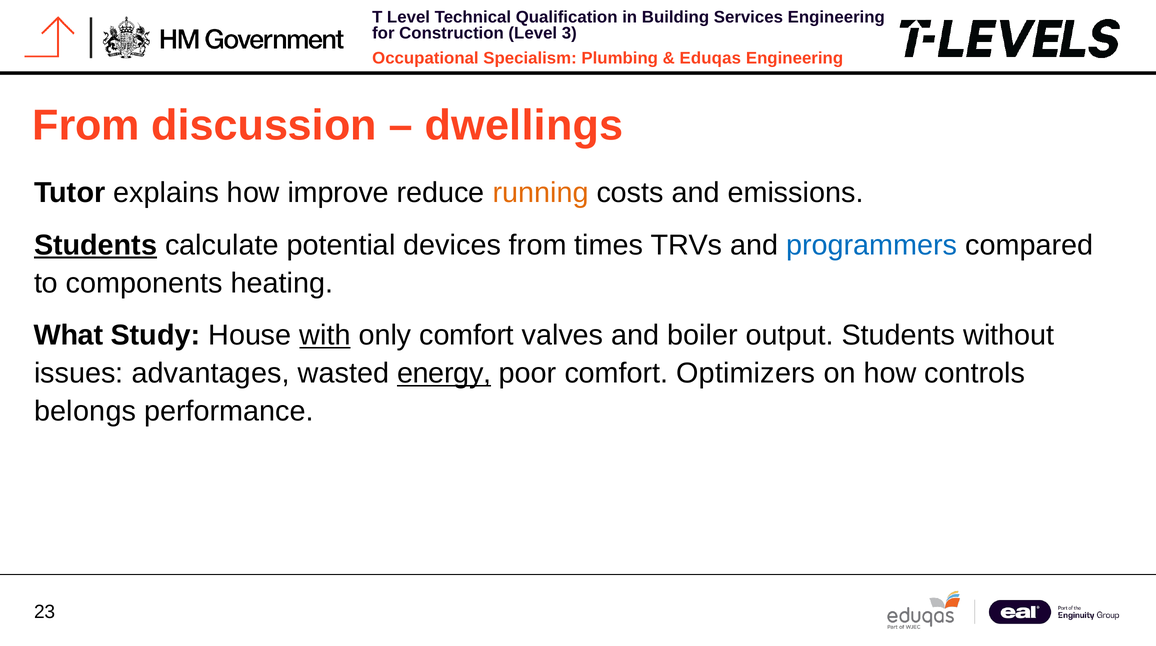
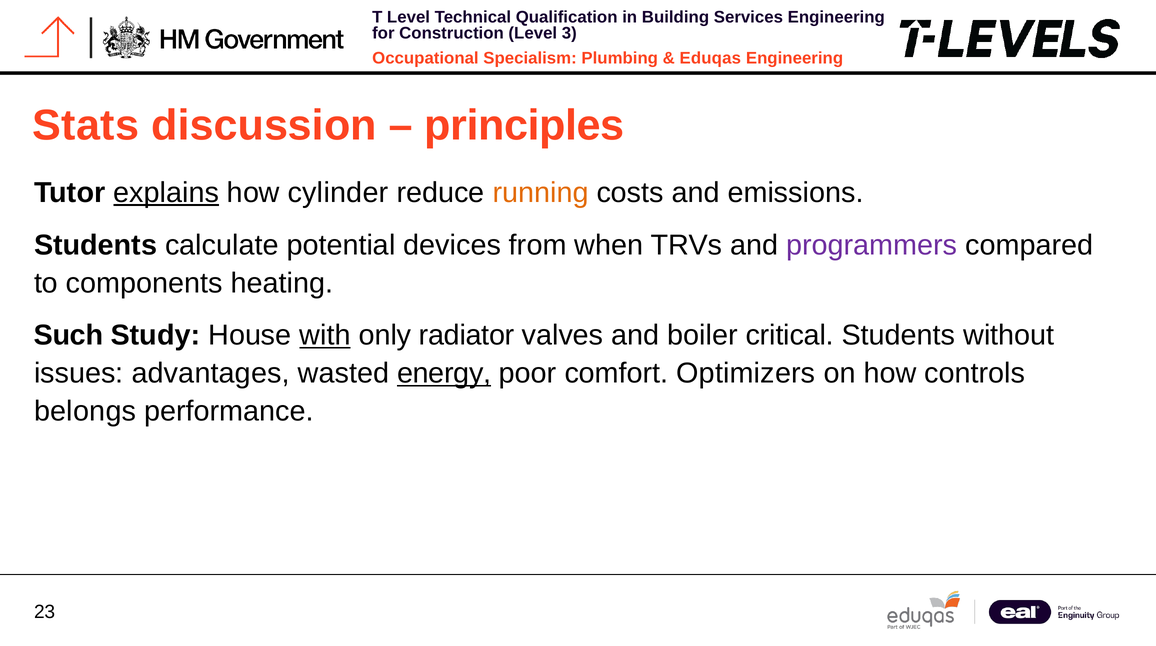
From at (86, 125): From -> Stats
dwellings: dwellings -> principles
explains underline: none -> present
improve: improve -> cylinder
Students at (96, 245) underline: present -> none
times: times -> when
programmers colour: blue -> purple
What: What -> Such
only comfort: comfort -> radiator
output: output -> critical
